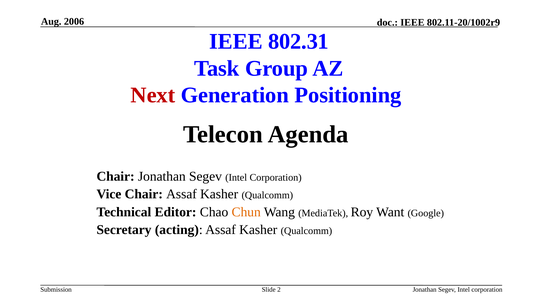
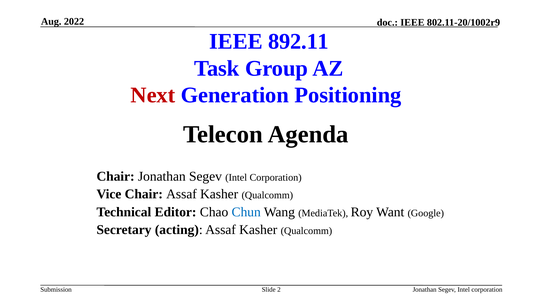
2006: 2006 -> 2022
802.31: 802.31 -> 892.11
Chun colour: orange -> blue
